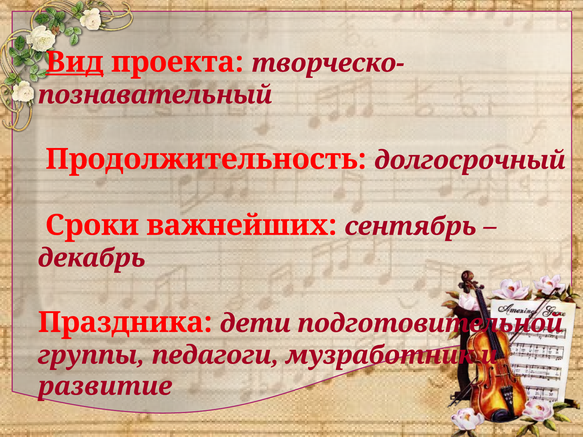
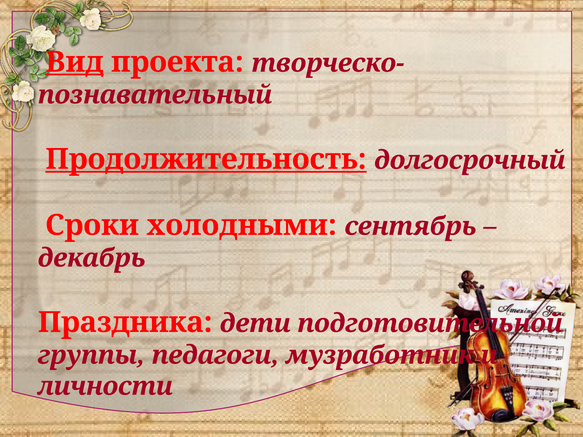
Продолжительность underline: none -> present
важнейших: важнейших -> холодными
развитие: развитие -> личности
